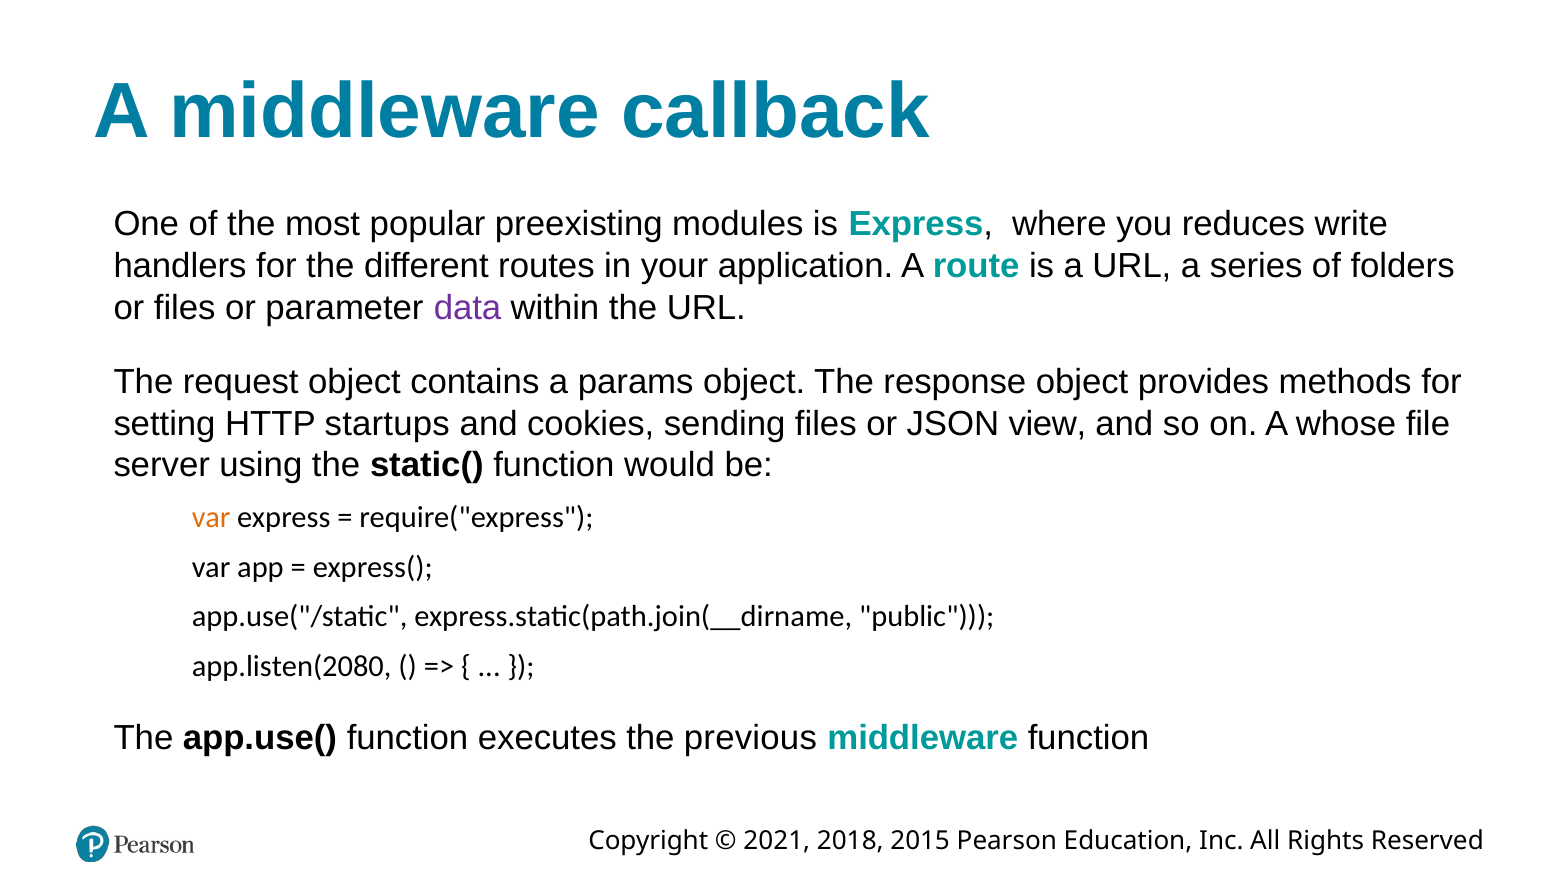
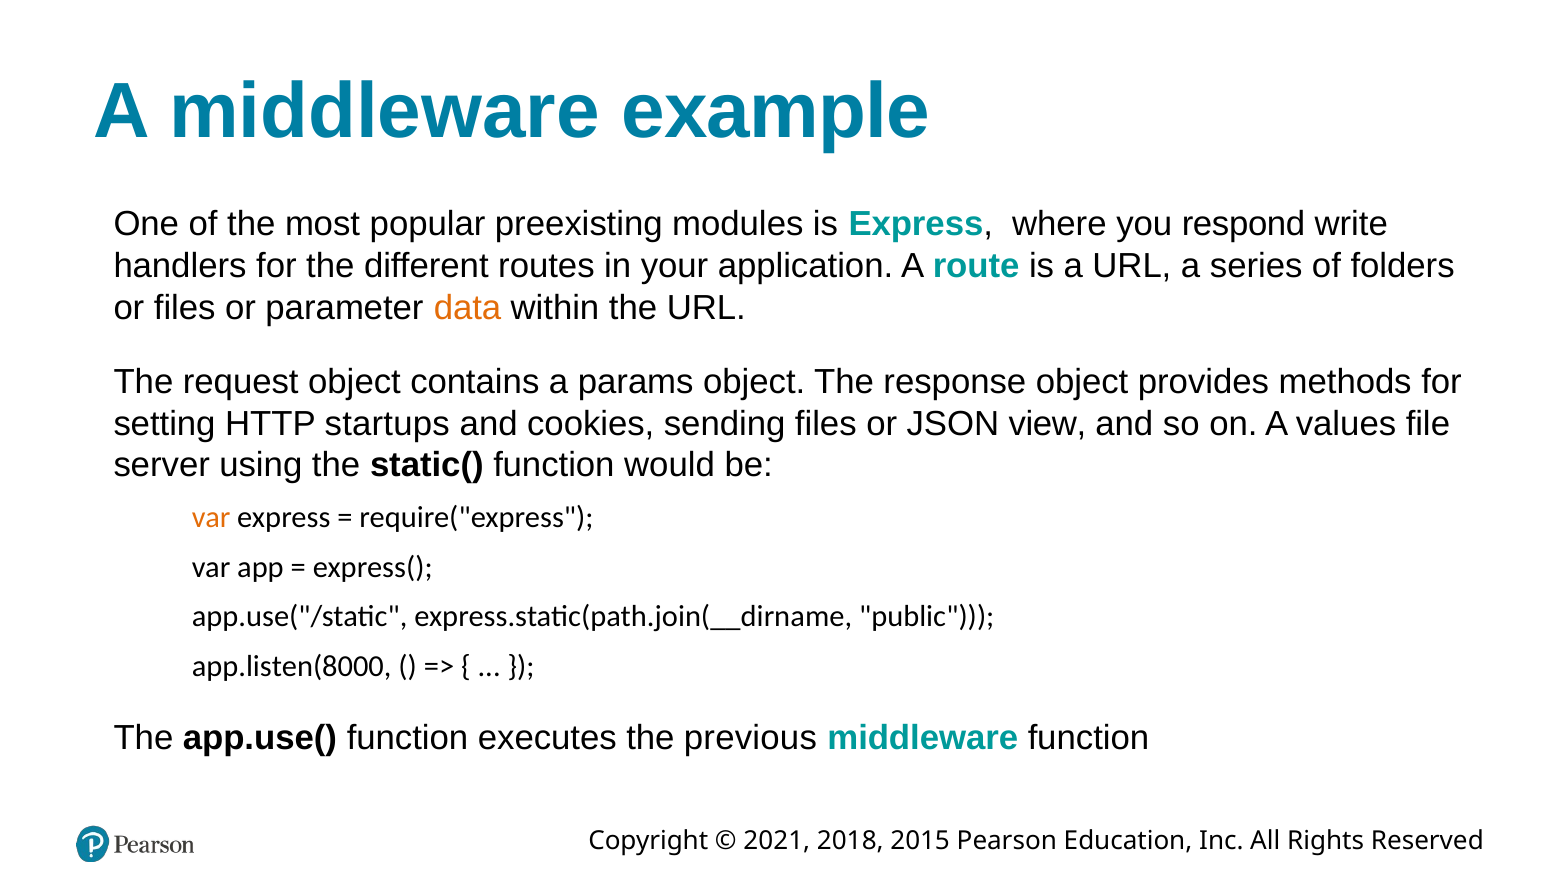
callback: callback -> example
reduces: reduces -> respond
data colour: purple -> orange
whose: whose -> values
app.listen(2080: app.listen(2080 -> app.listen(8000
